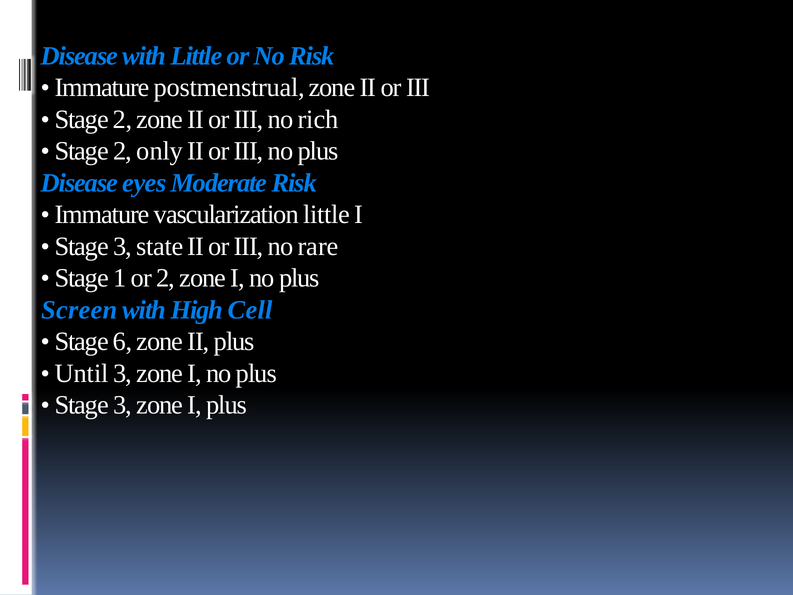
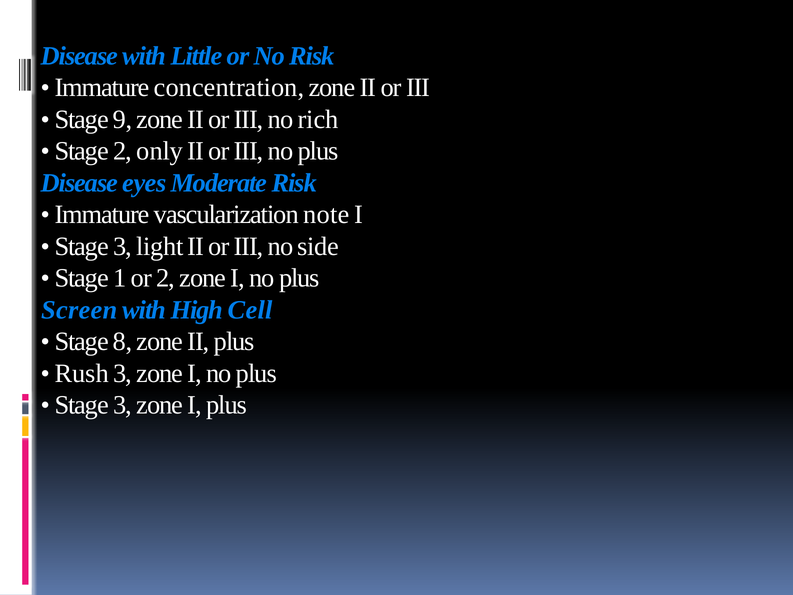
postmenstrual: postmenstrual -> concentration
2 at (123, 119): 2 -> 9
vascularization little: little -> note
state: state -> light
rare: rare -> side
6: 6 -> 8
Until: Until -> Rush
